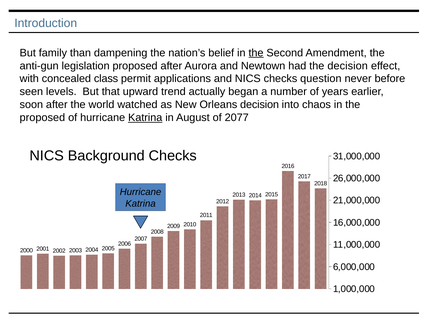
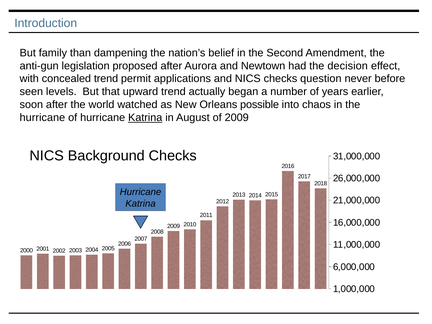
the at (256, 53) underline: present -> none
concealed class: class -> trend
Orleans decision: decision -> possible
proposed at (42, 118): proposed -> hurricane
of 2077: 2077 -> 2009
